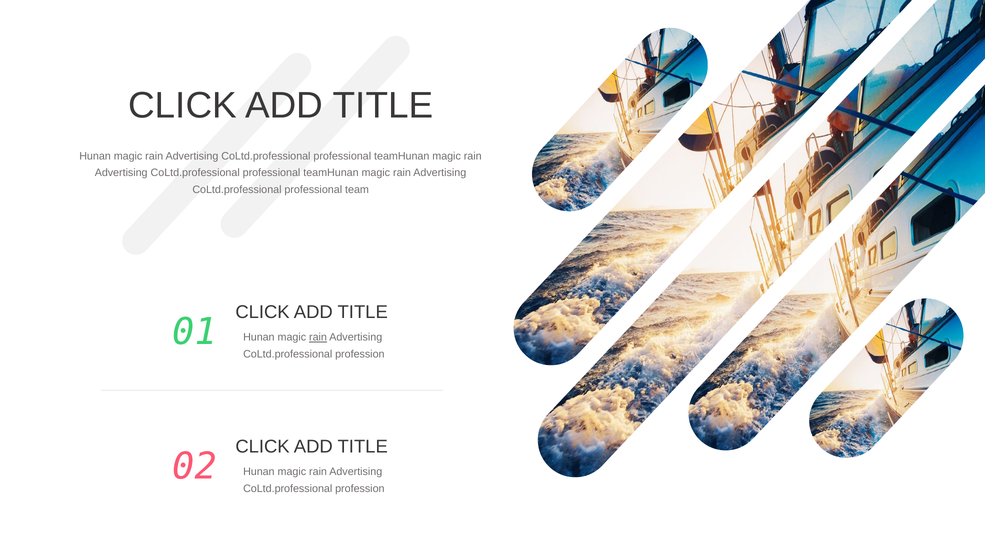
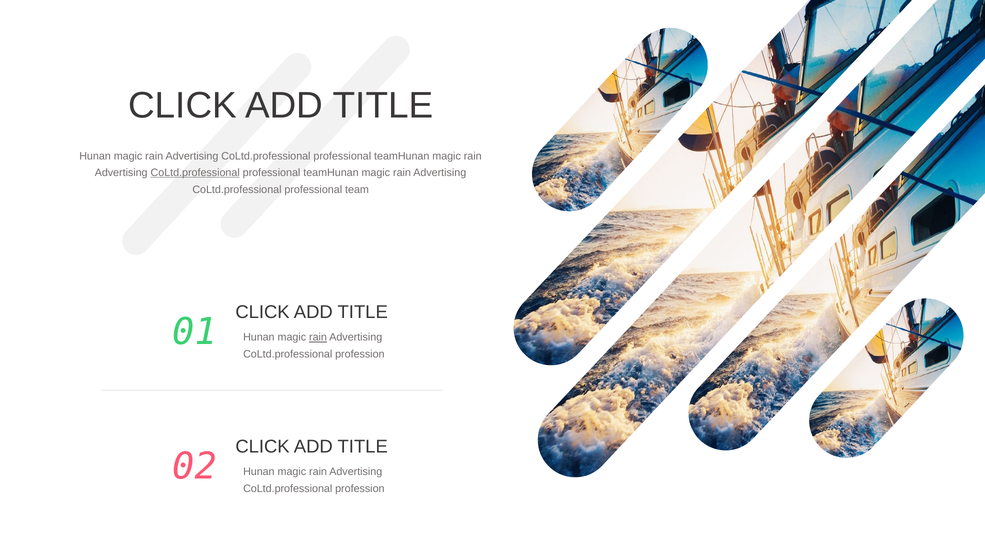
CoLtd.professional at (195, 173) underline: none -> present
